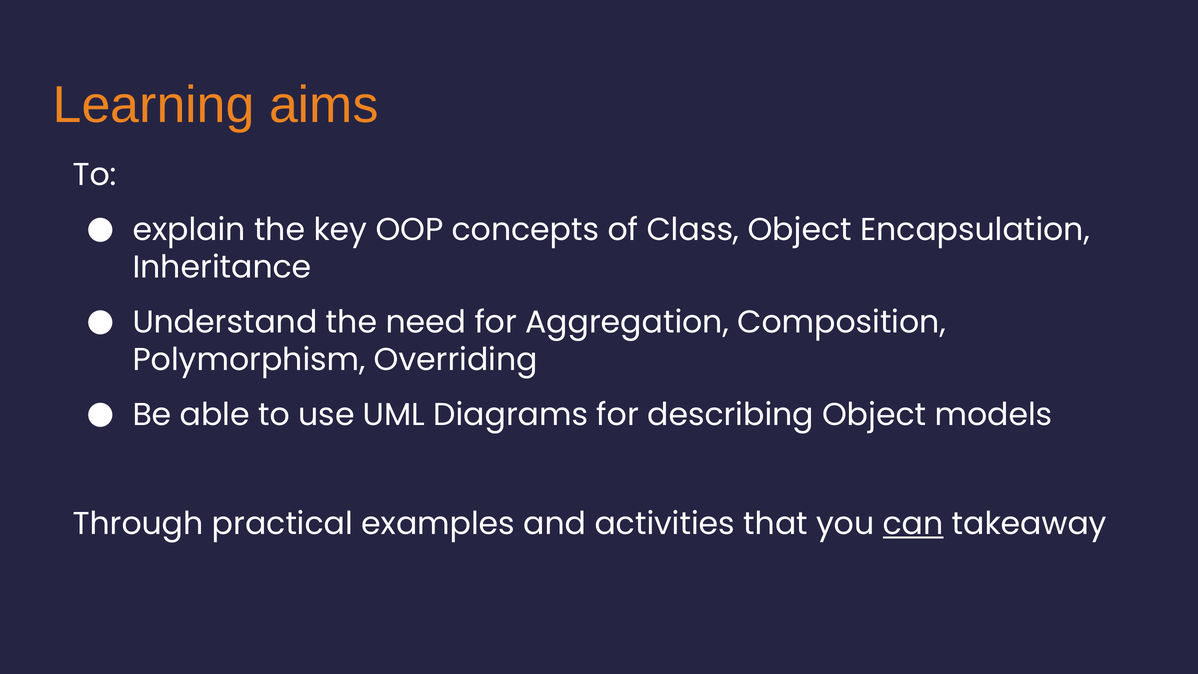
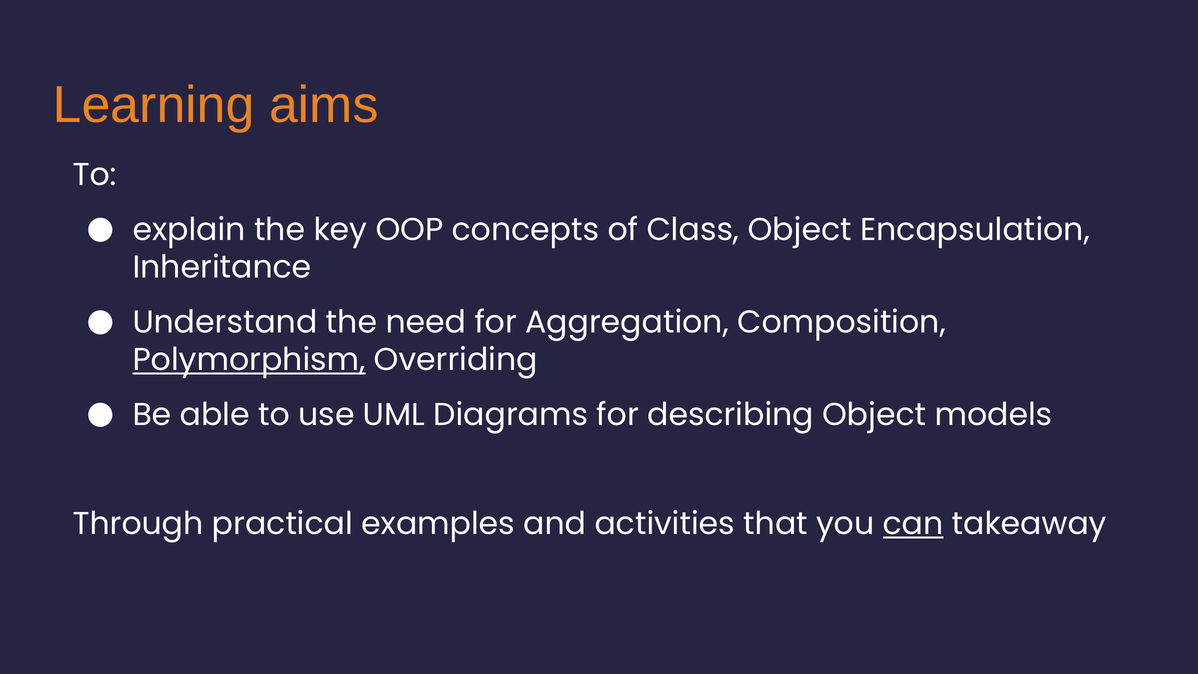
Polymorphism underline: none -> present
